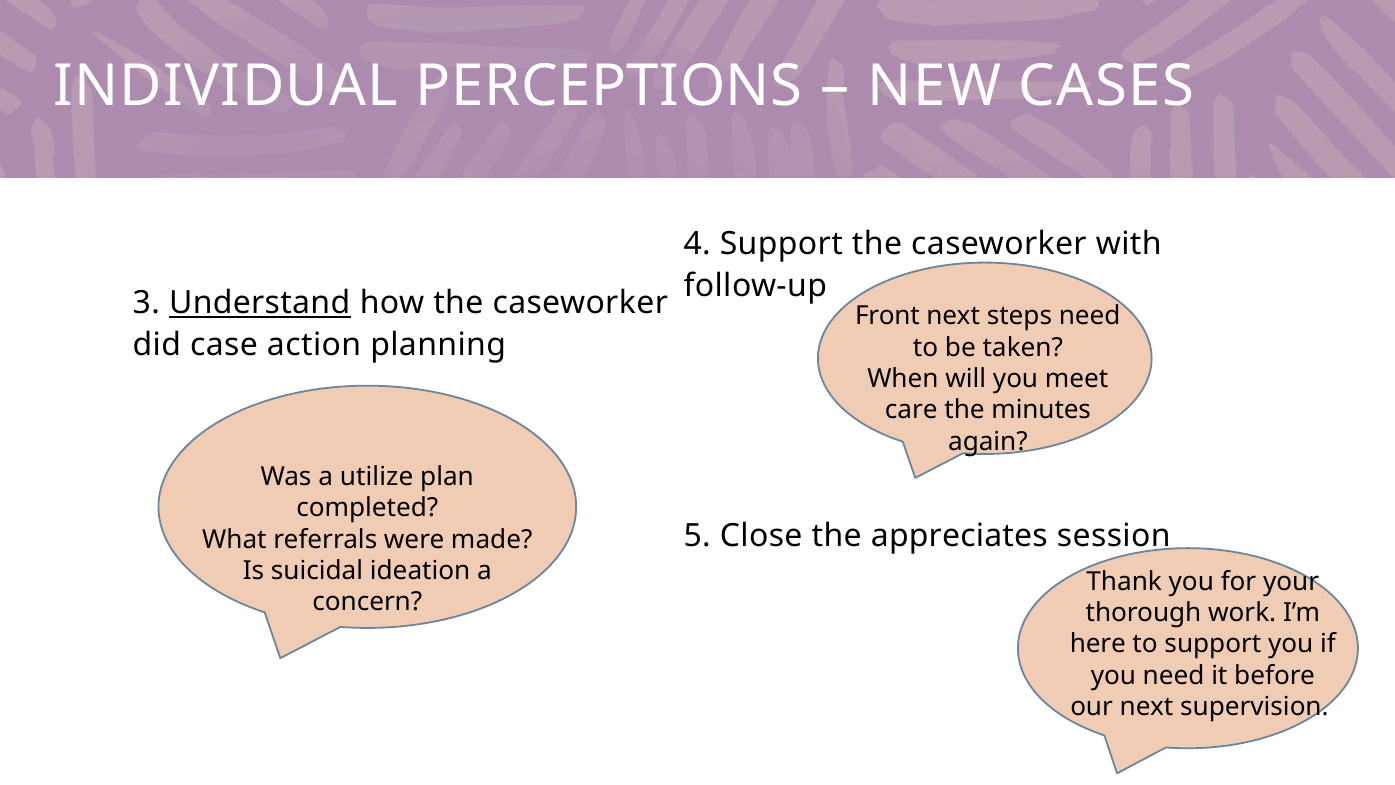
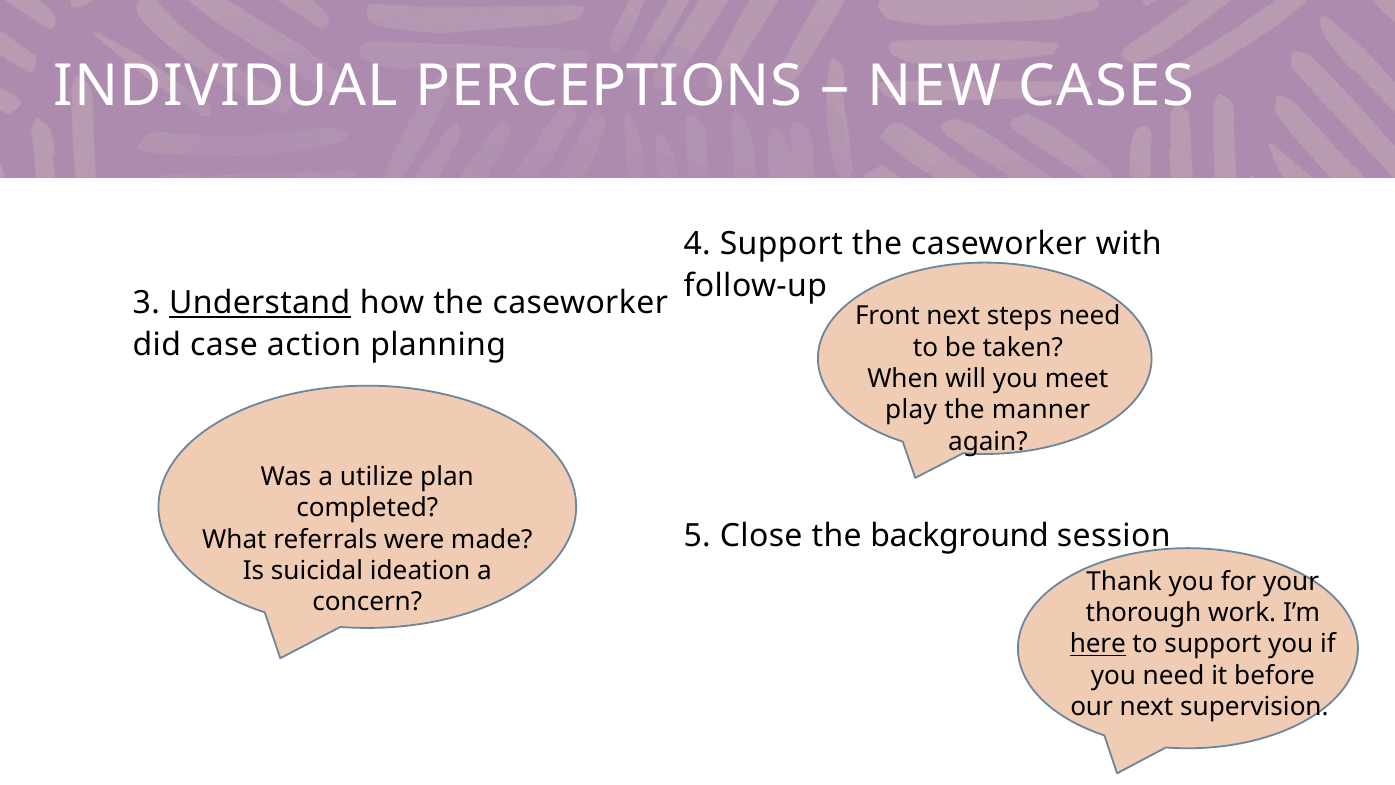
care: care -> play
minutes: minutes -> manner
appreciates: appreciates -> background
here underline: none -> present
